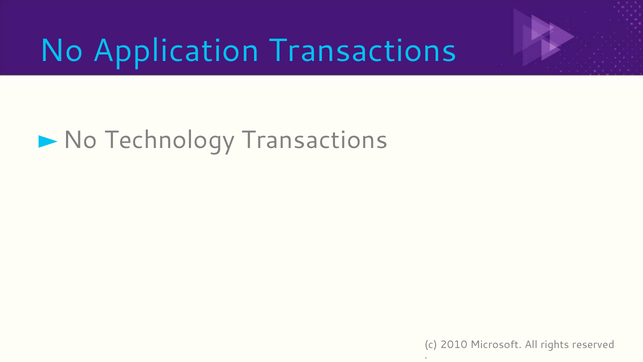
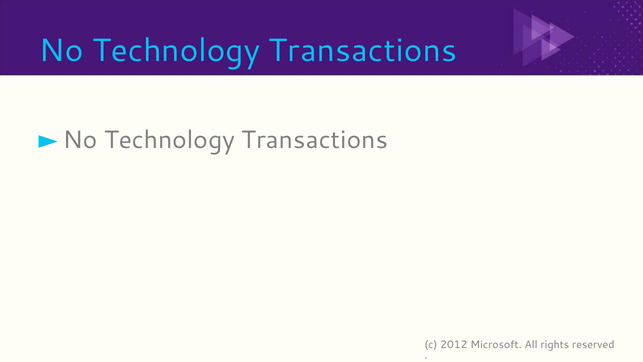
No Application: Application -> Technology
2010: 2010 -> 2012
